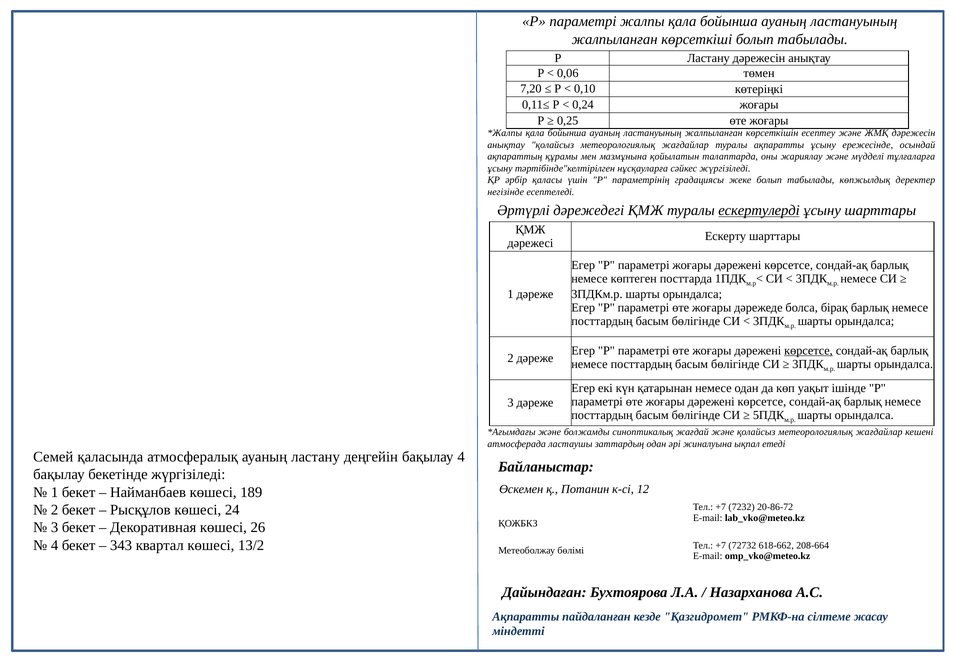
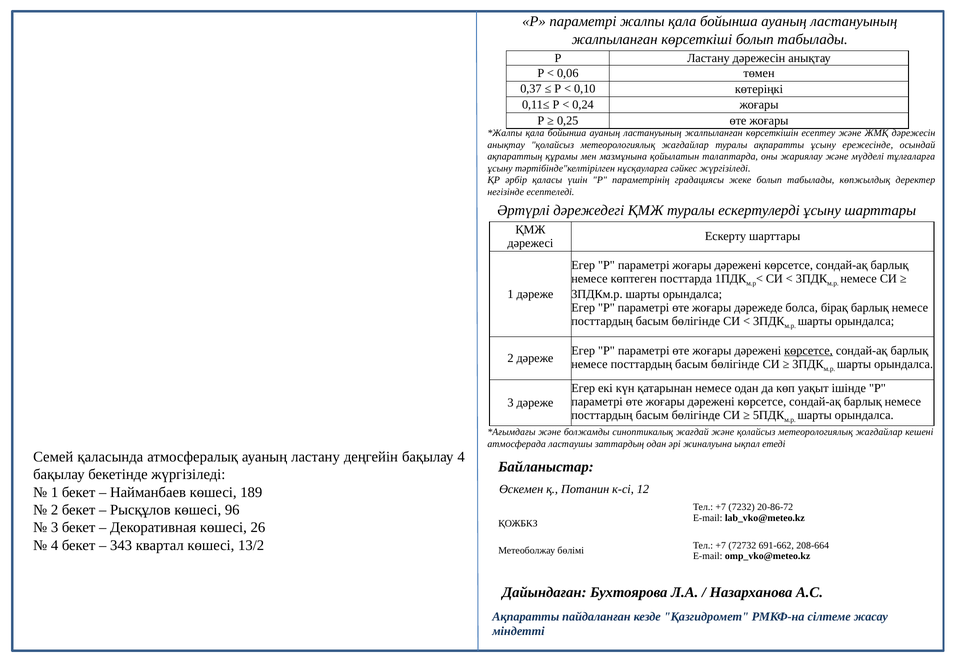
7,20: 7,20 -> 0,37
ескертулерді underline: present -> none
24: 24 -> 96
618-662: 618-662 -> 691-662
